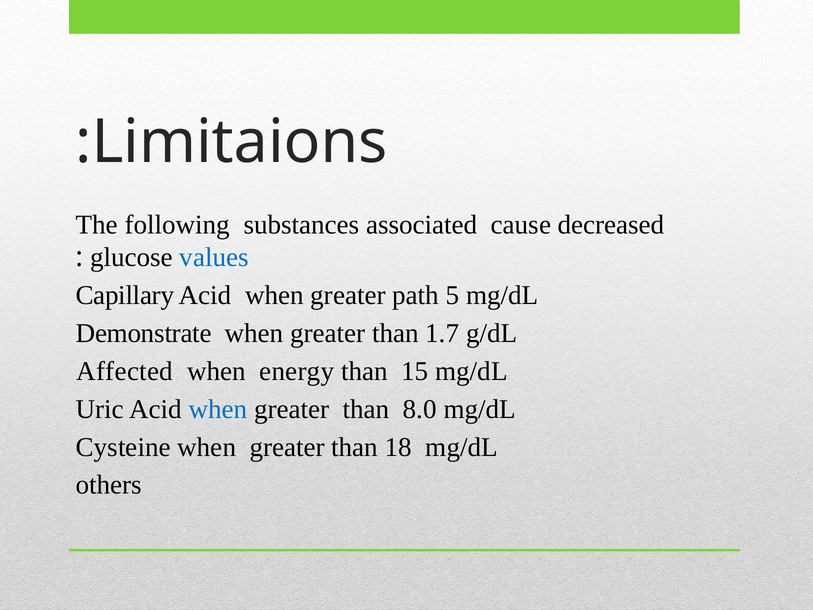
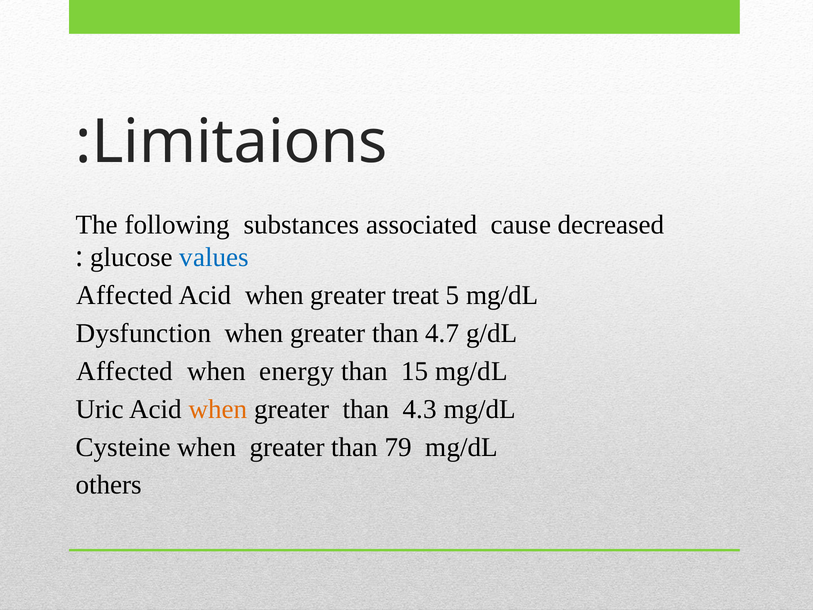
Capillary at (125, 295): Capillary -> Affected
path: path -> treat
Demonstrate: Demonstrate -> Dysfunction
1.7: 1.7 -> 4.7
when at (218, 409) colour: blue -> orange
8.0: 8.0 -> 4.3
18: 18 -> 79
